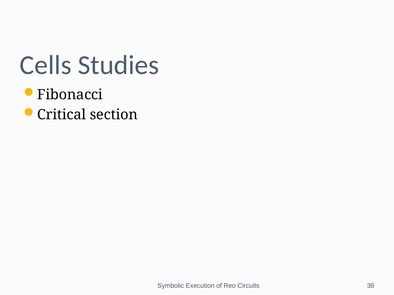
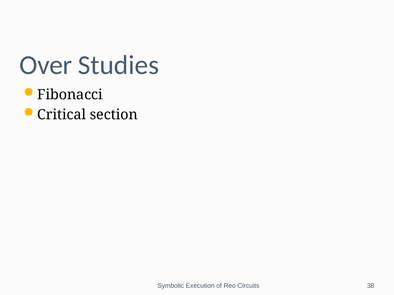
Cells: Cells -> Over
